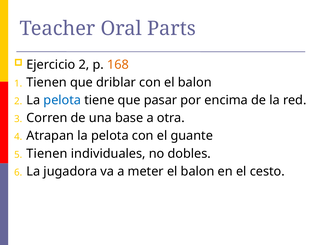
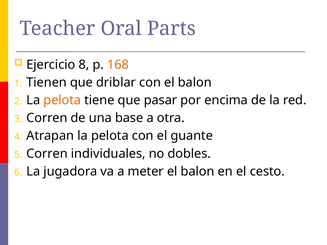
Ejercicio 2: 2 -> 8
pelota at (62, 100) colour: blue -> orange
Tienen at (47, 154): Tienen -> Corren
